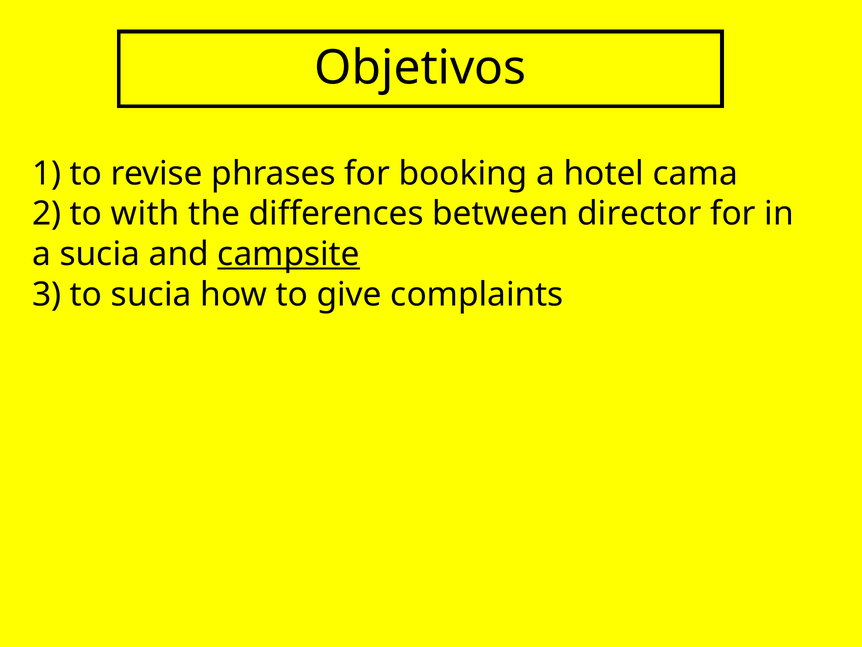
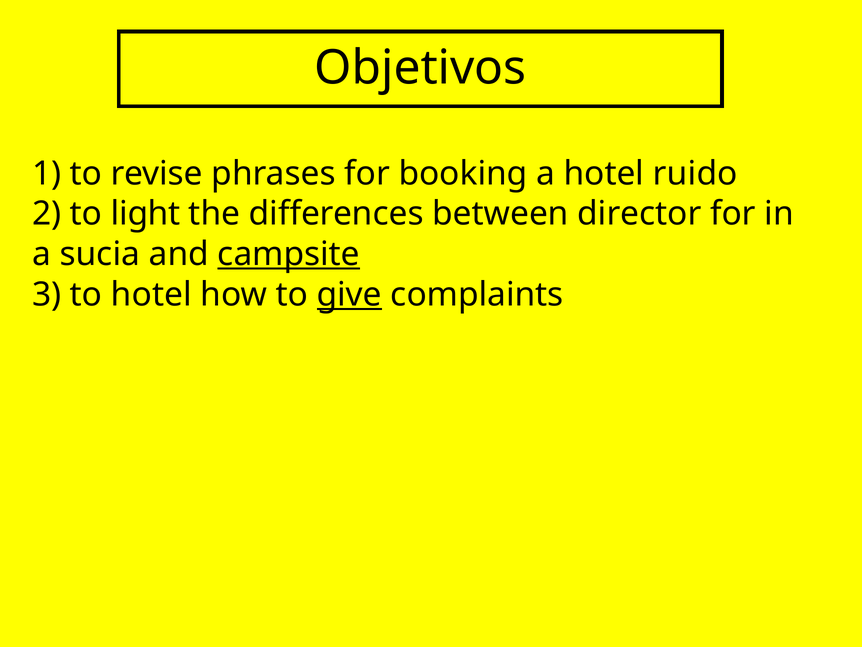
cama: cama -> ruido
with: with -> light
to sucia: sucia -> hotel
give underline: none -> present
